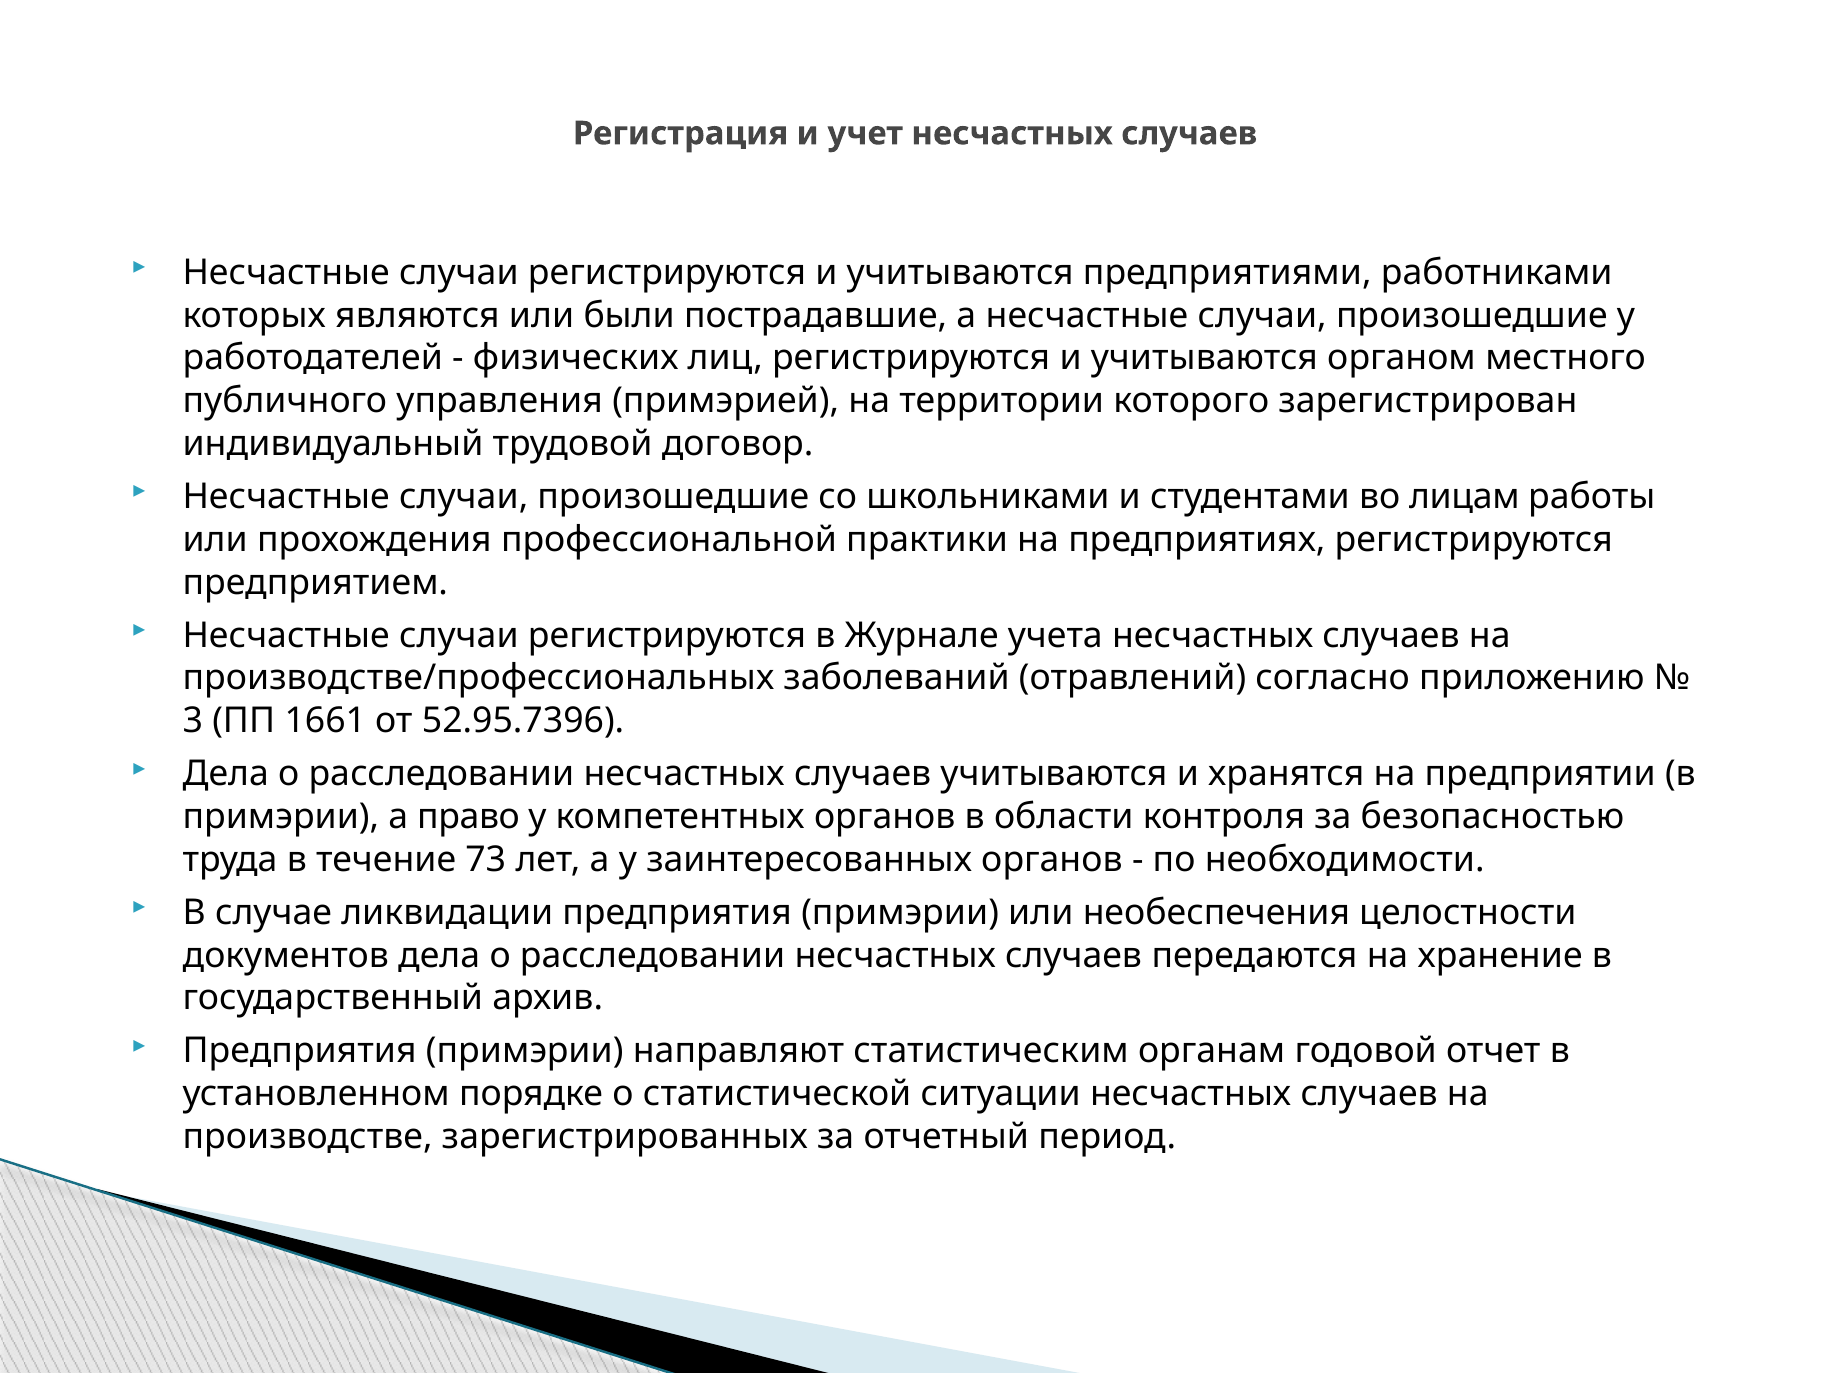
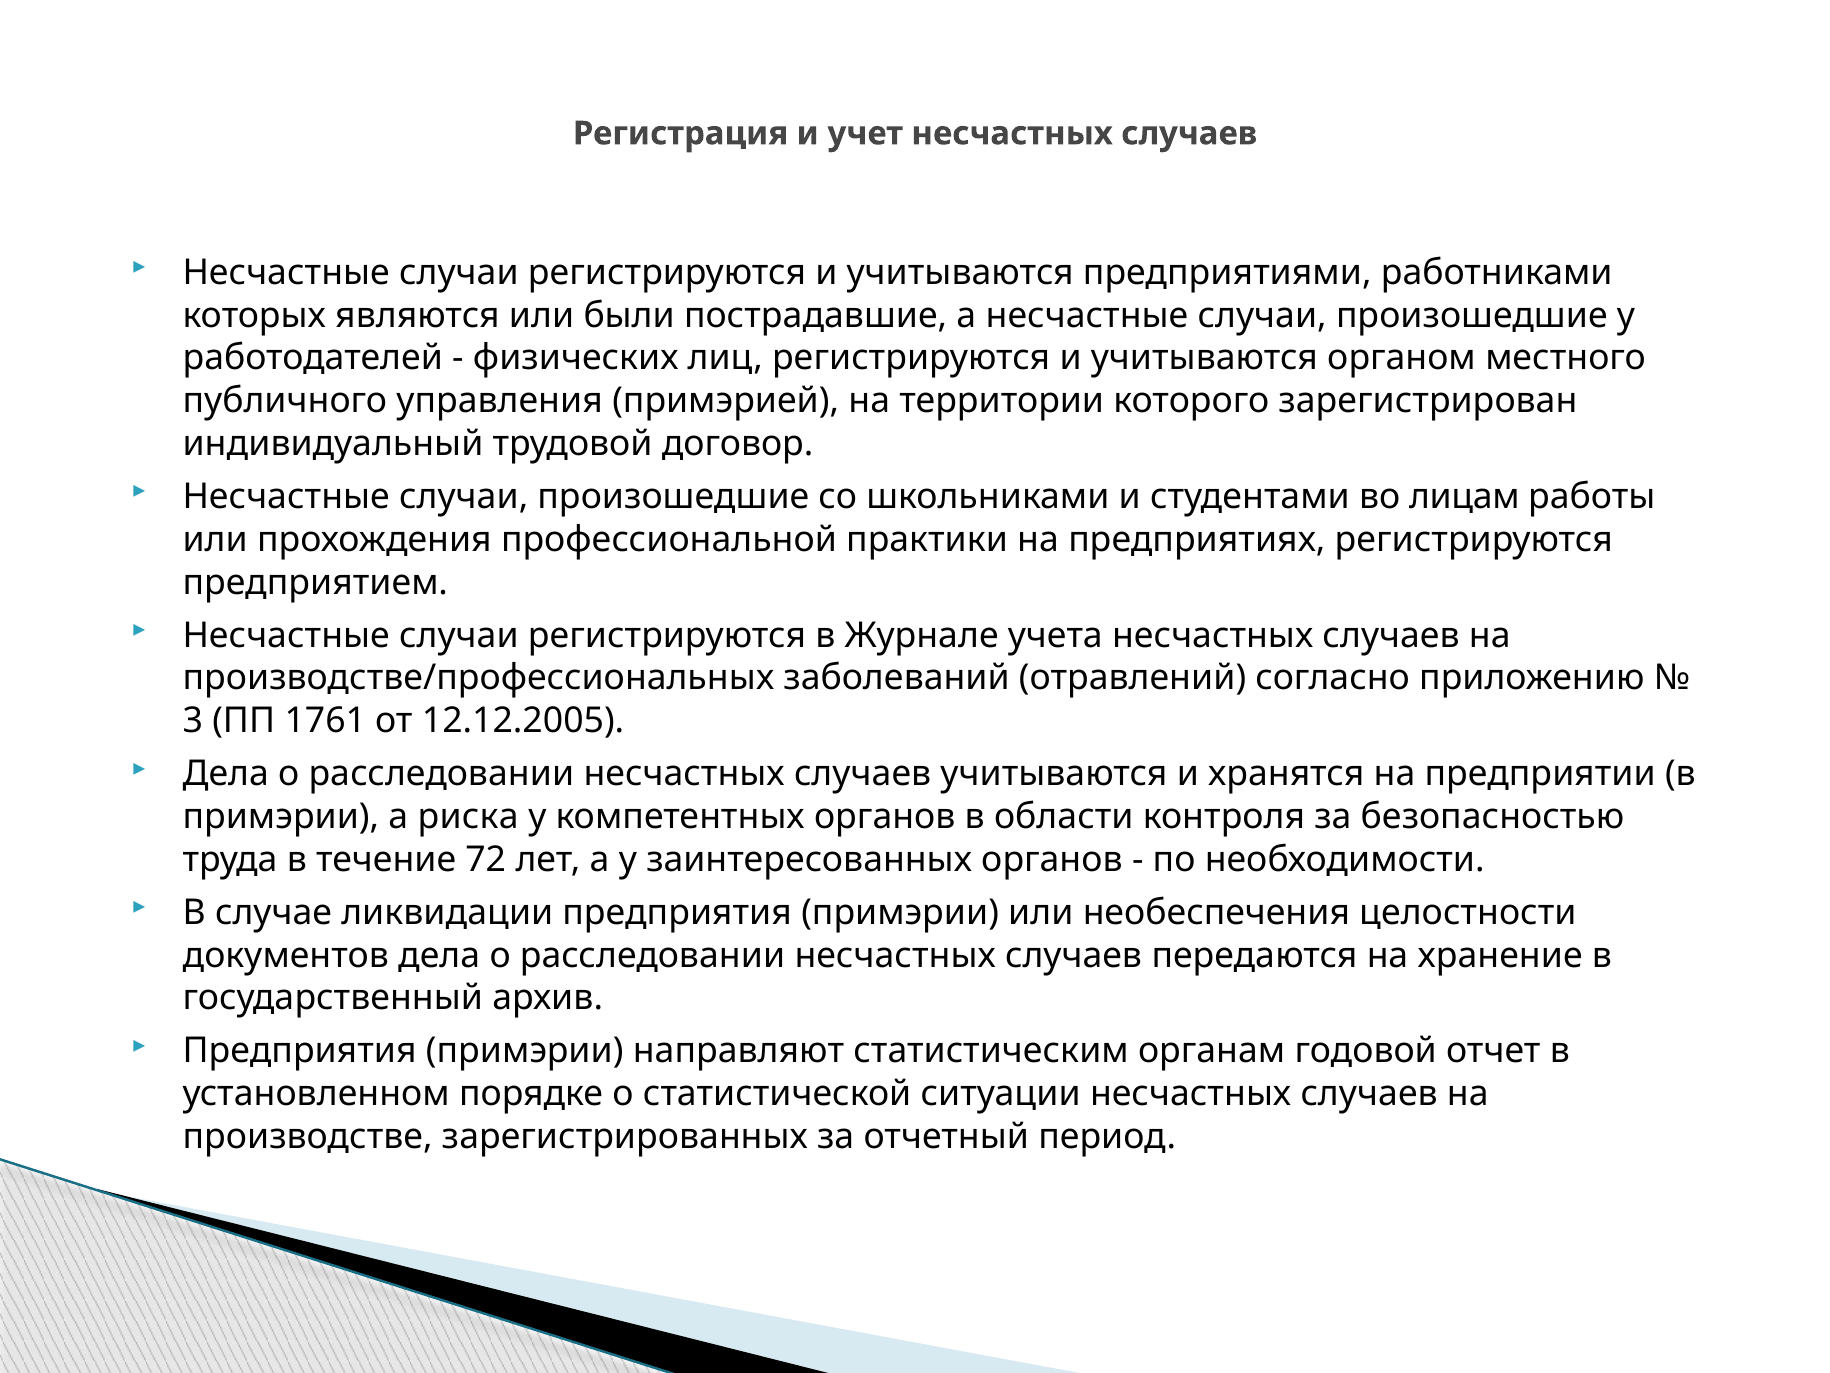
1661: 1661 -> 1761
52.95.7396: 52.95.7396 -> 12.12.2005
право: право -> риска
73: 73 -> 72
